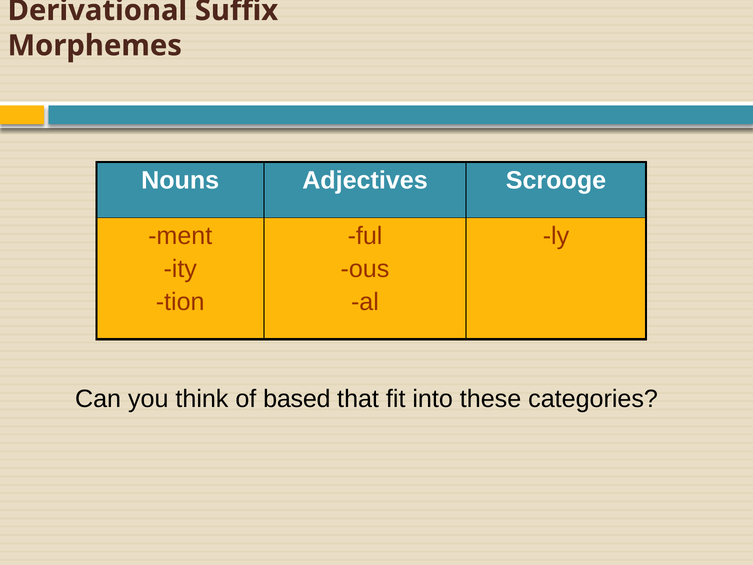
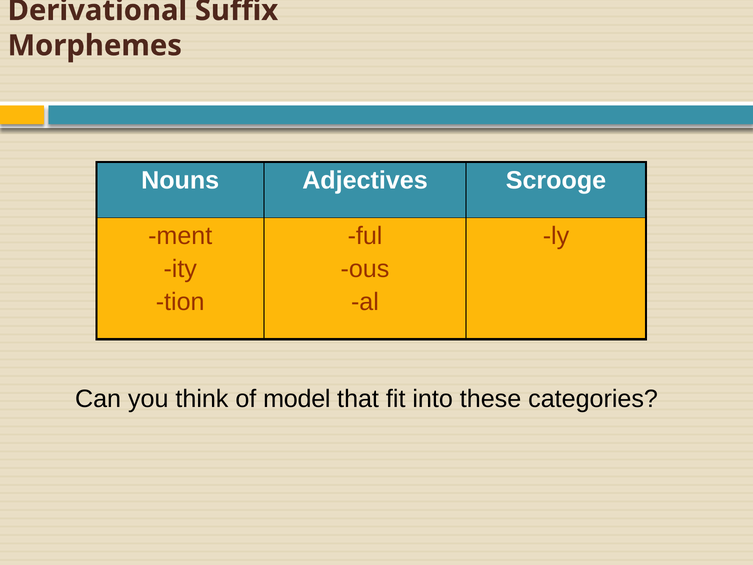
based: based -> model
